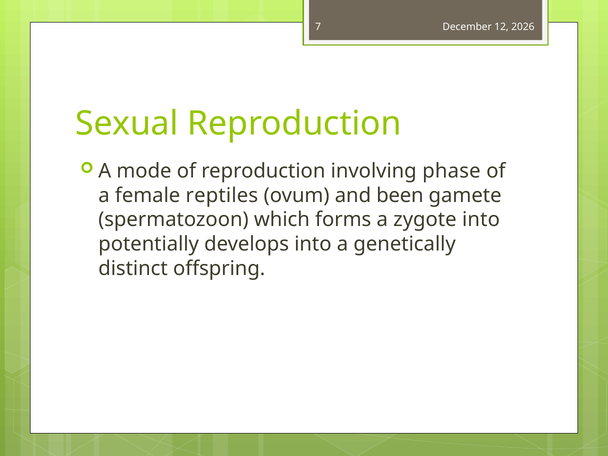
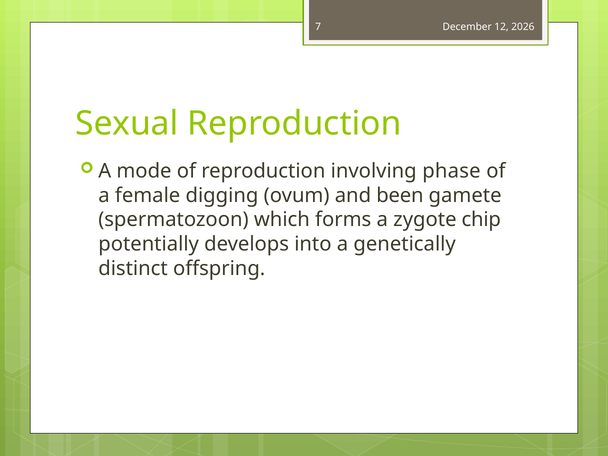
reptiles: reptiles -> digging
zygote into: into -> chip
